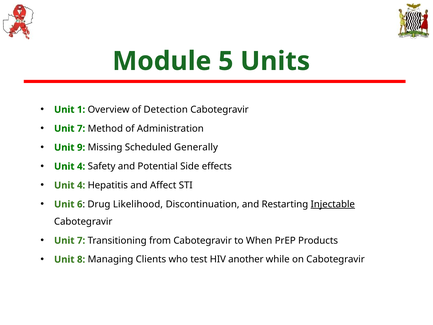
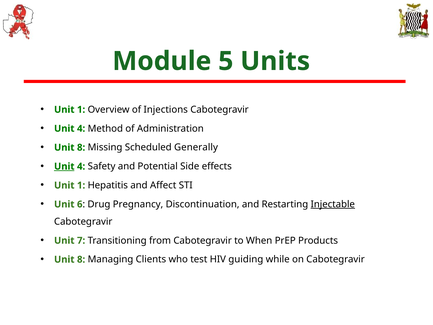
Detection: Detection -> Injections
7 at (81, 128): 7 -> 4
9 at (81, 147): 9 -> 8
Unit at (64, 166) underline: none -> present
4 at (81, 185): 4 -> 1
Likelihood: Likelihood -> Pregnancy
another: another -> guiding
